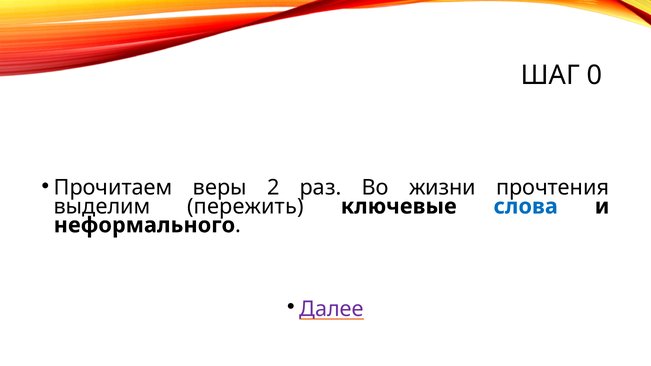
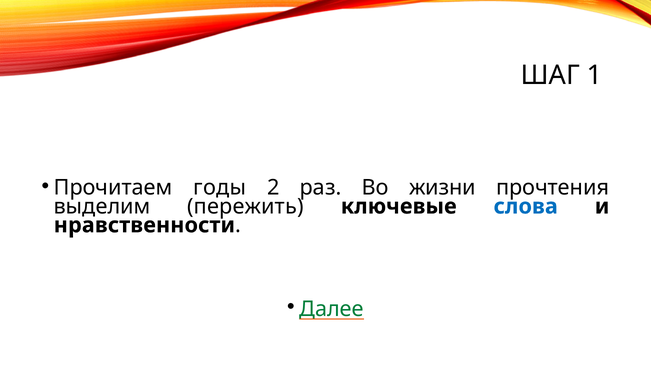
0: 0 -> 1
веры: веры -> годы
неформального: неформального -> нравственности
Далее colour: purple -> green
